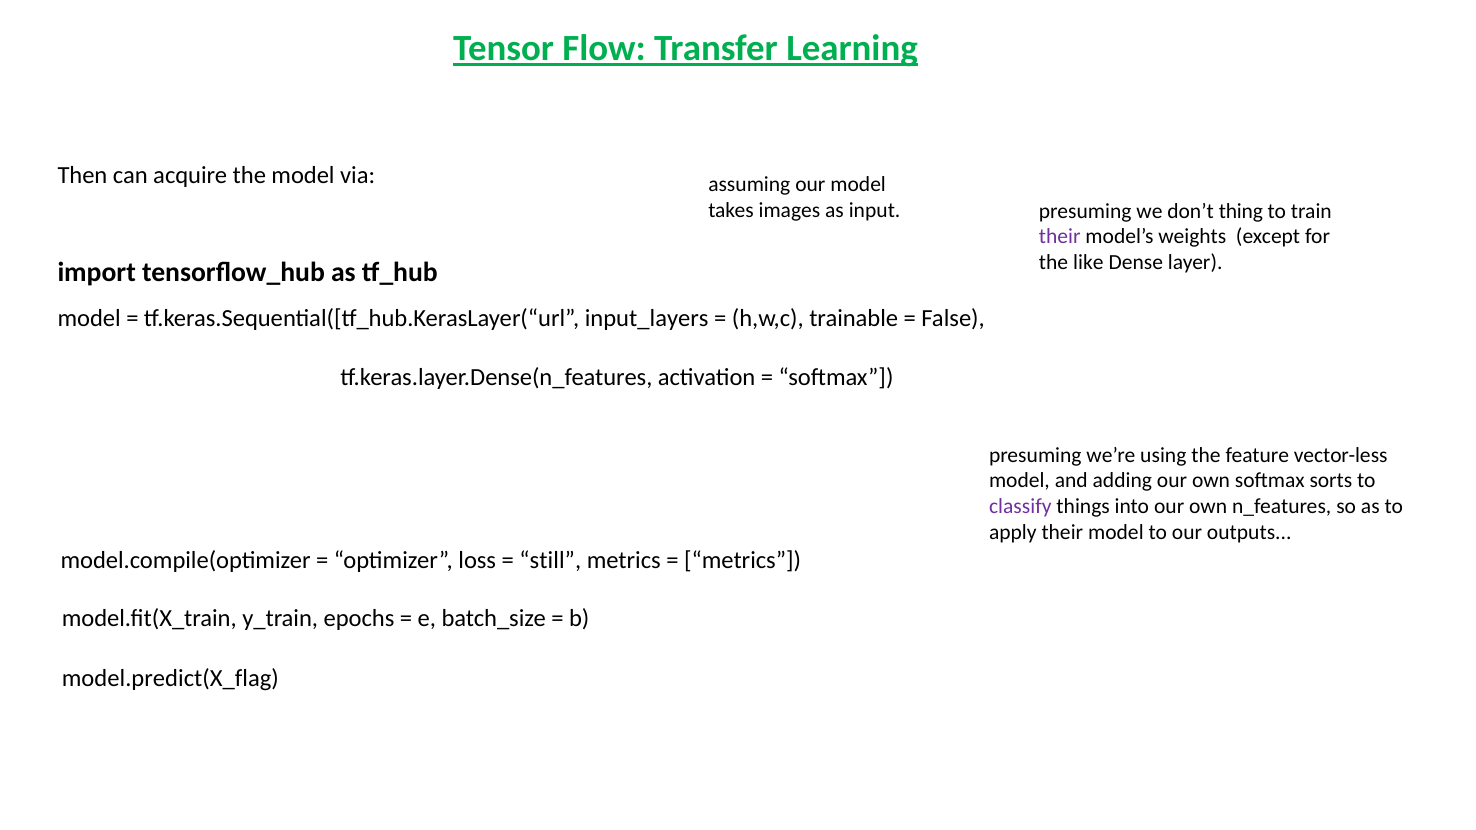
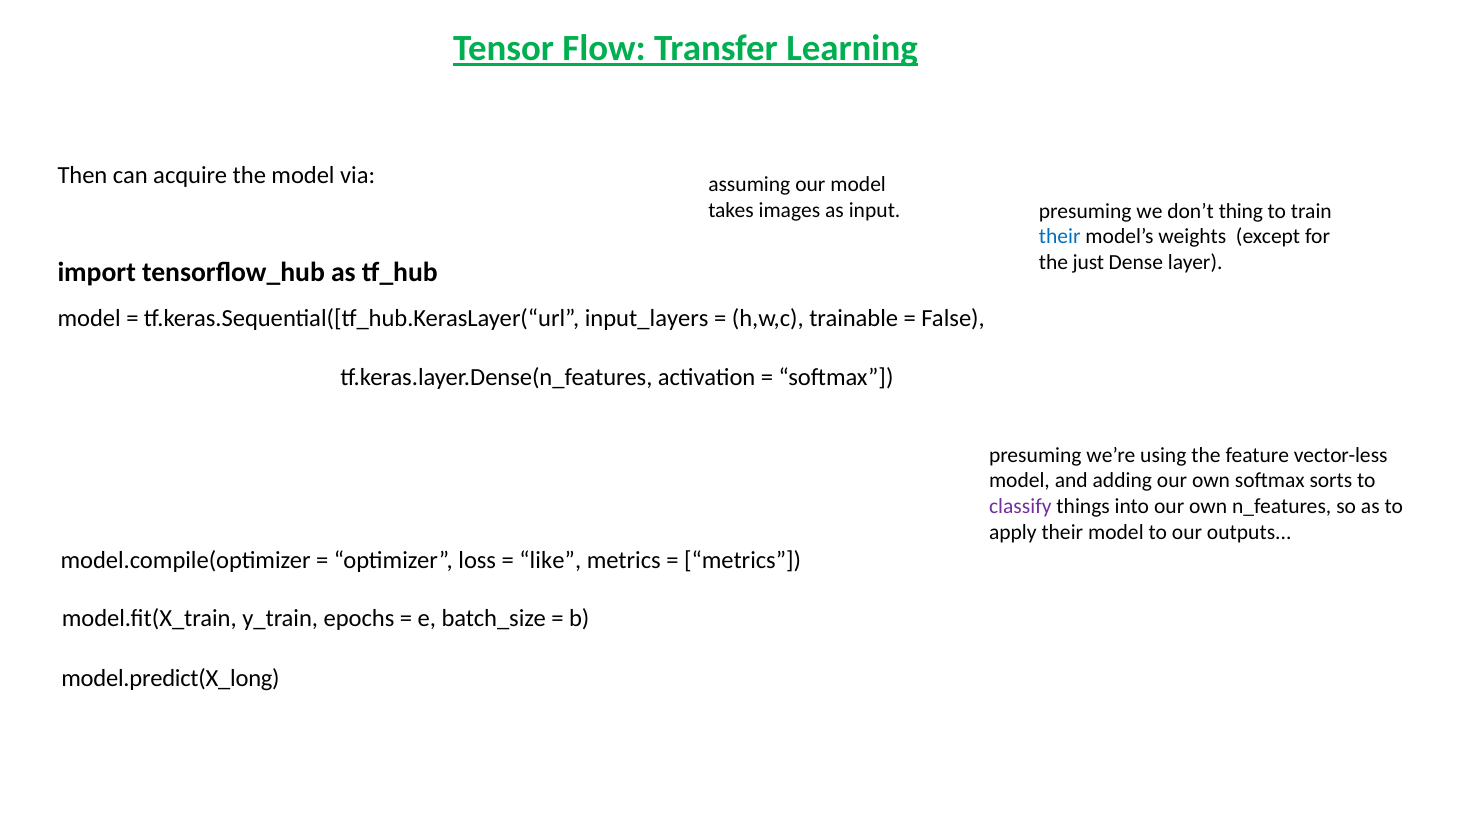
their at (1060, 237) colour: purple -> blue
like: like -> just
still: still -> like
model.predict(X_flag: model.predict(X_flag -> model.predict(X_long
